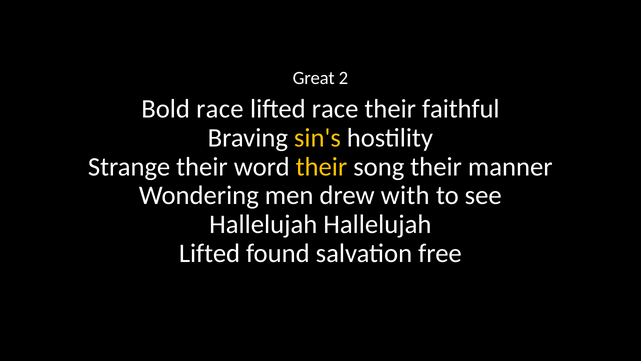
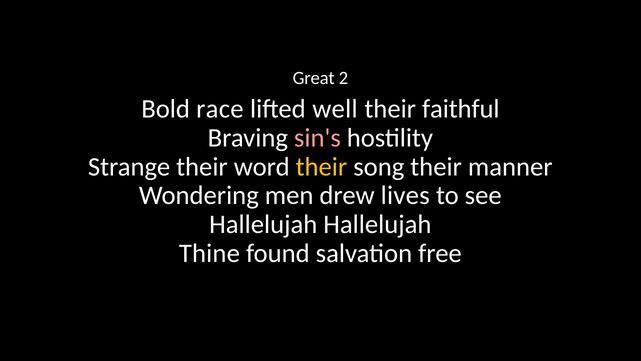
lifted race: race -> well
sin's colour: yellow -> pink
with: with -> lives
Lifted at (210, 253): Lifted -> Thine
